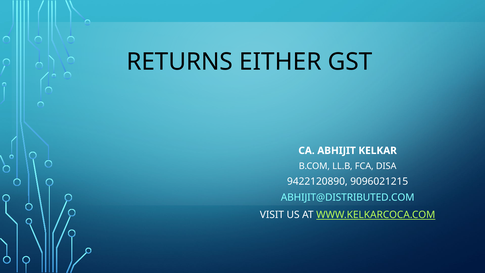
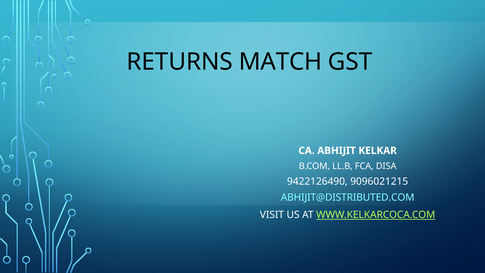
EITHER: EITHER -> MATCH
9422120890: 9422120890 -> 9422126490
